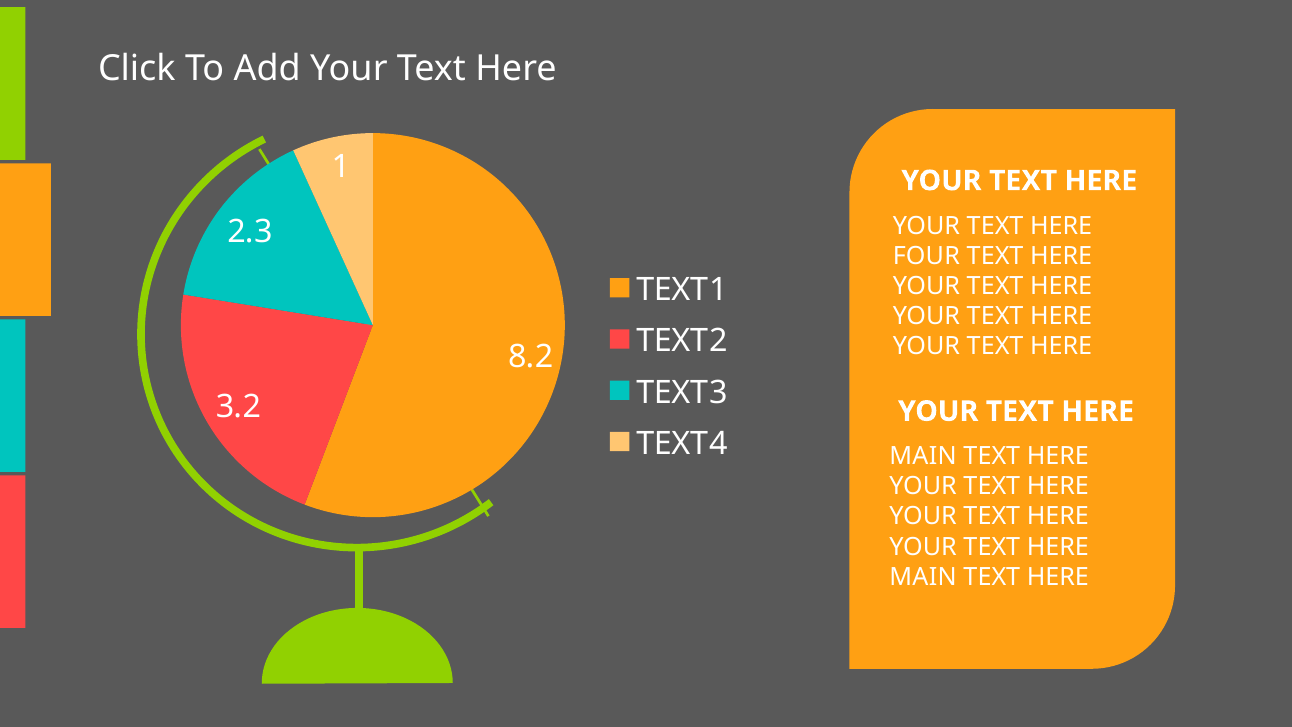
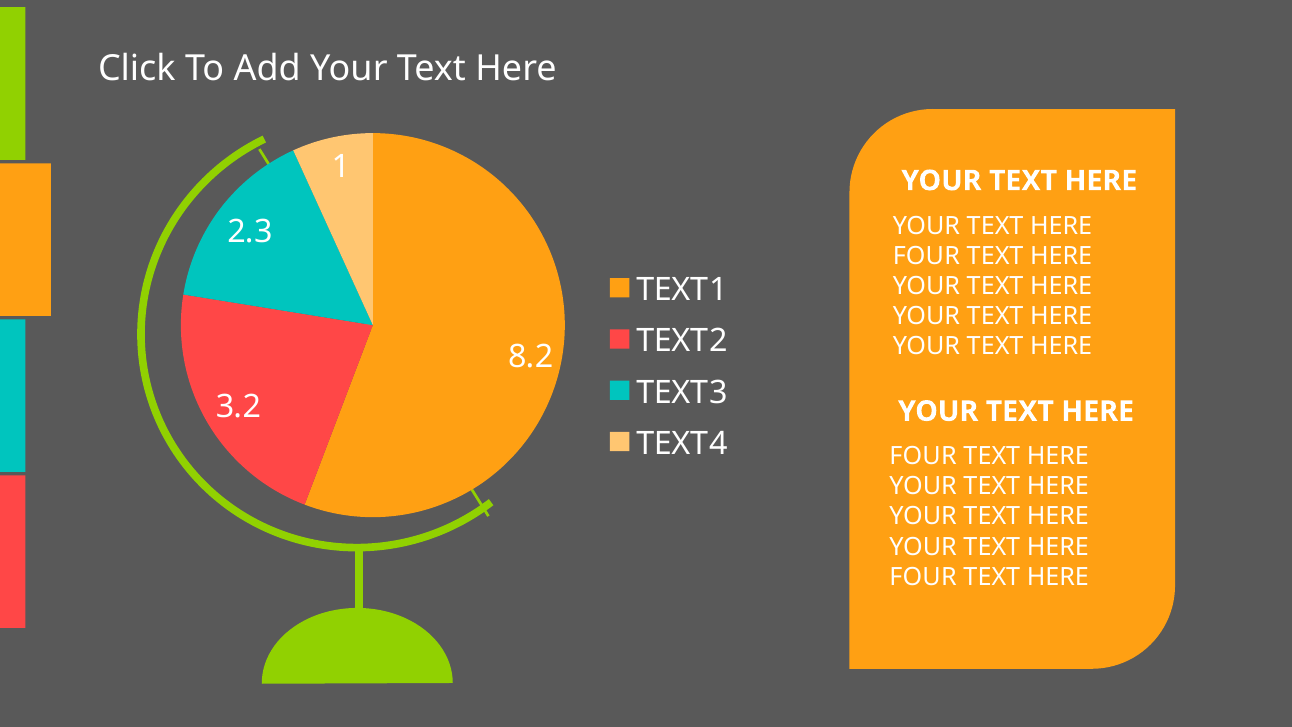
MAIN at (923, 456): MAIN -> FOUR
MAIN at (923, 577): MAIN -> FOUR
